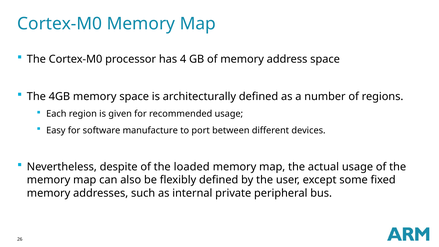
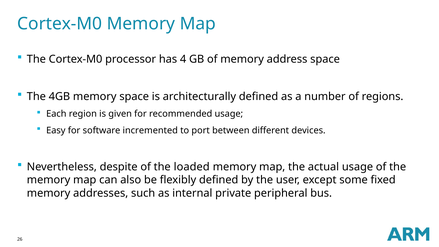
manufacture: manufacture -> incremented
